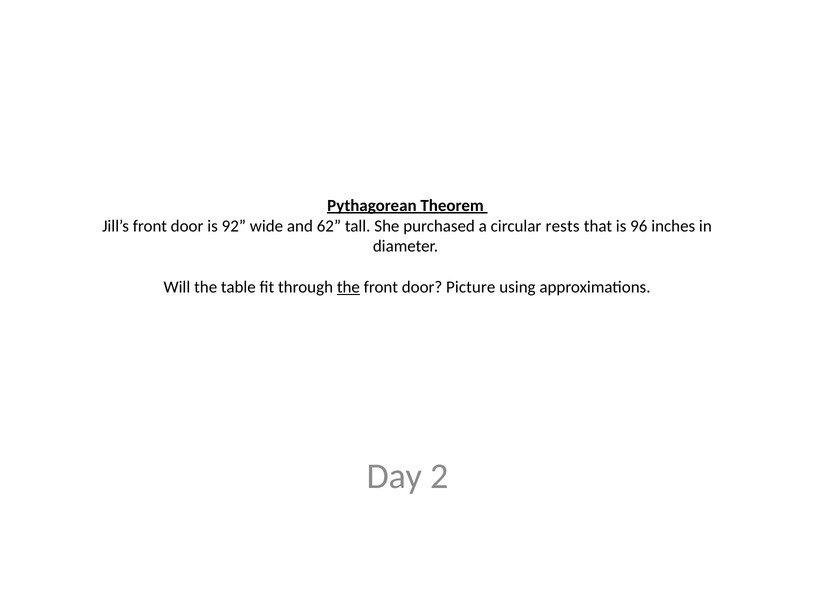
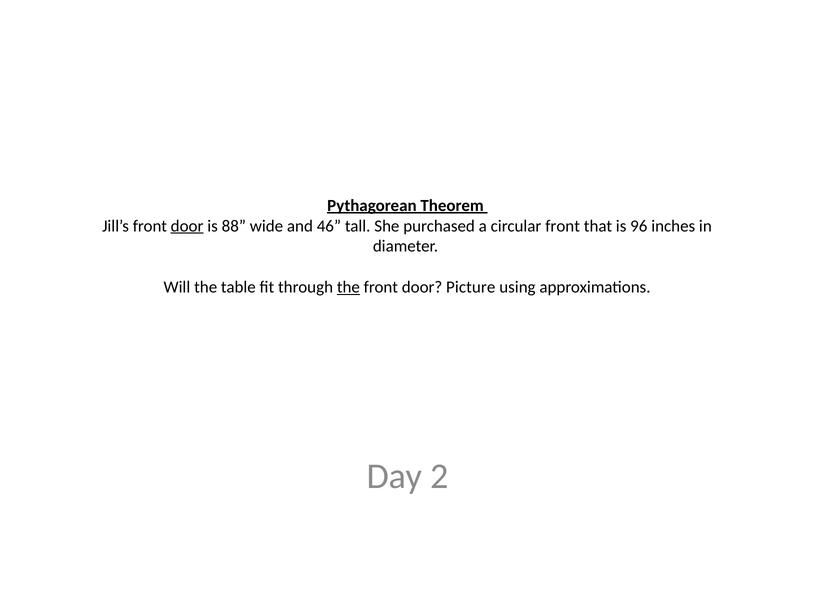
door at (187, 226) underline: none -> present
92: 92 -> 88
62: 62 -> 46
circular rests: rests -> front
